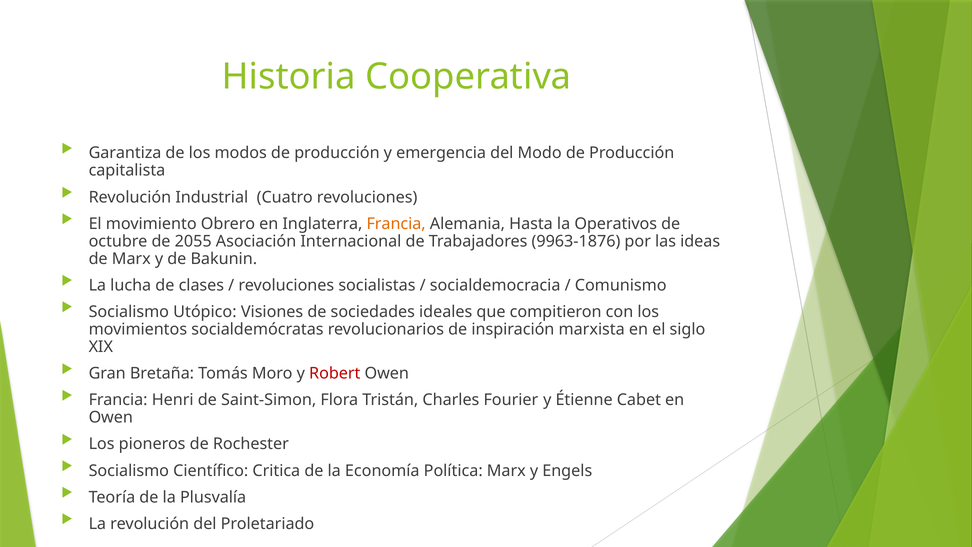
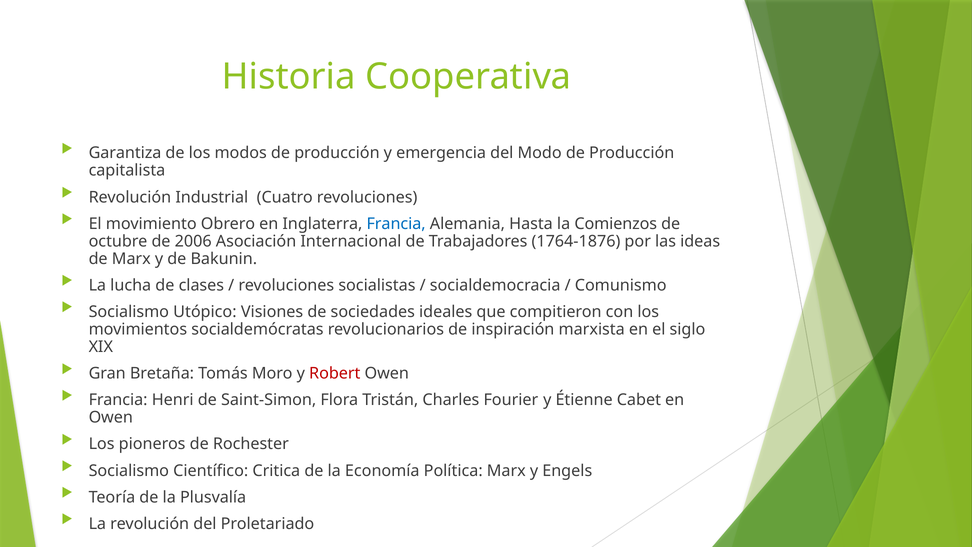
Francia at (396, 224) colour: orange -> blue
Operativos: Operativos -> Comienzos
2055: 2055 -> 2006
9963-1876: 9963-1876 -> 1764-1876
